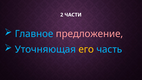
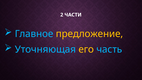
предложение colour: pink -> yellow
